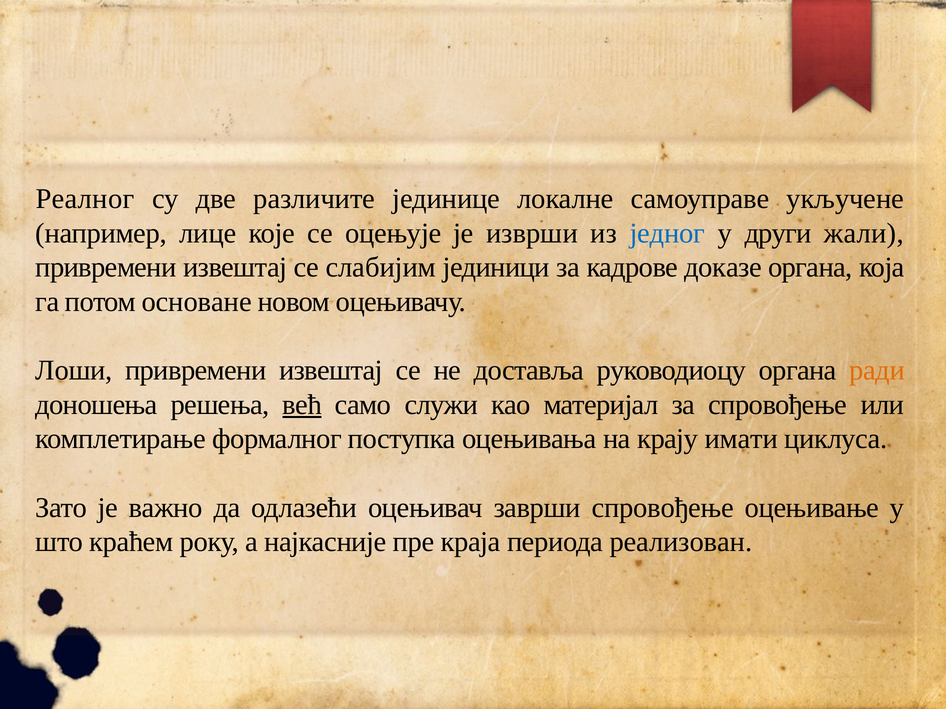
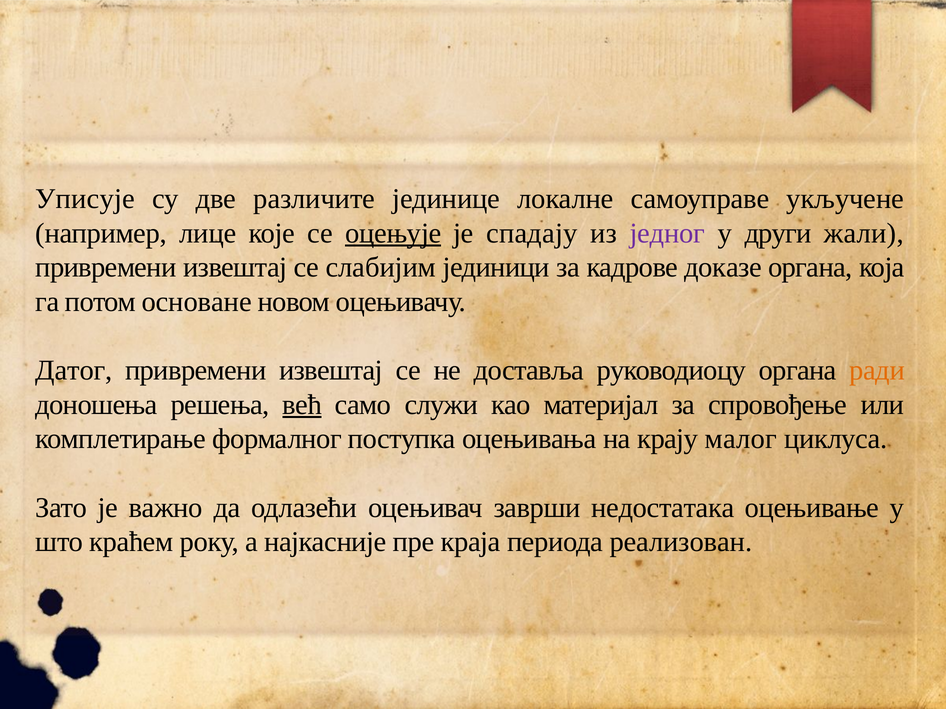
Реалног: Реалног -> Уписује
оцењује underline: none -> present
изврши: изврши -> спадају
једног colour: blue -> purple
Лоши: Лоши -> Датог
имати: имати -> малог
заврши спровођење: спровођење -> недостатака
